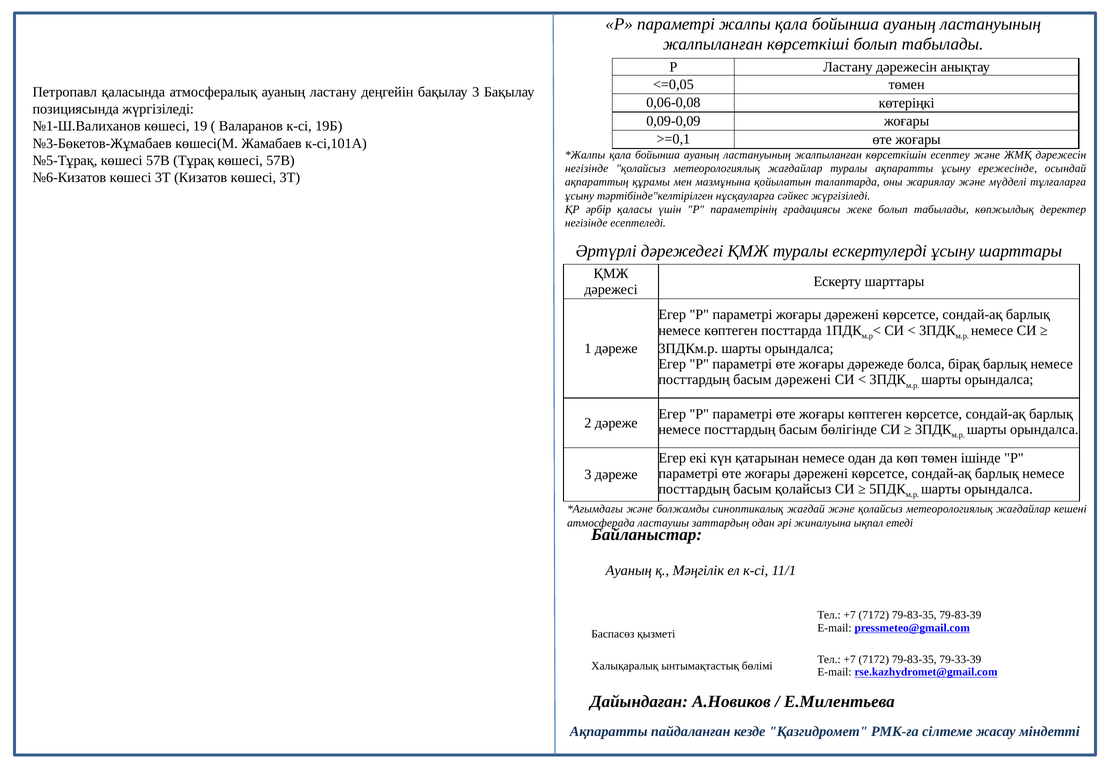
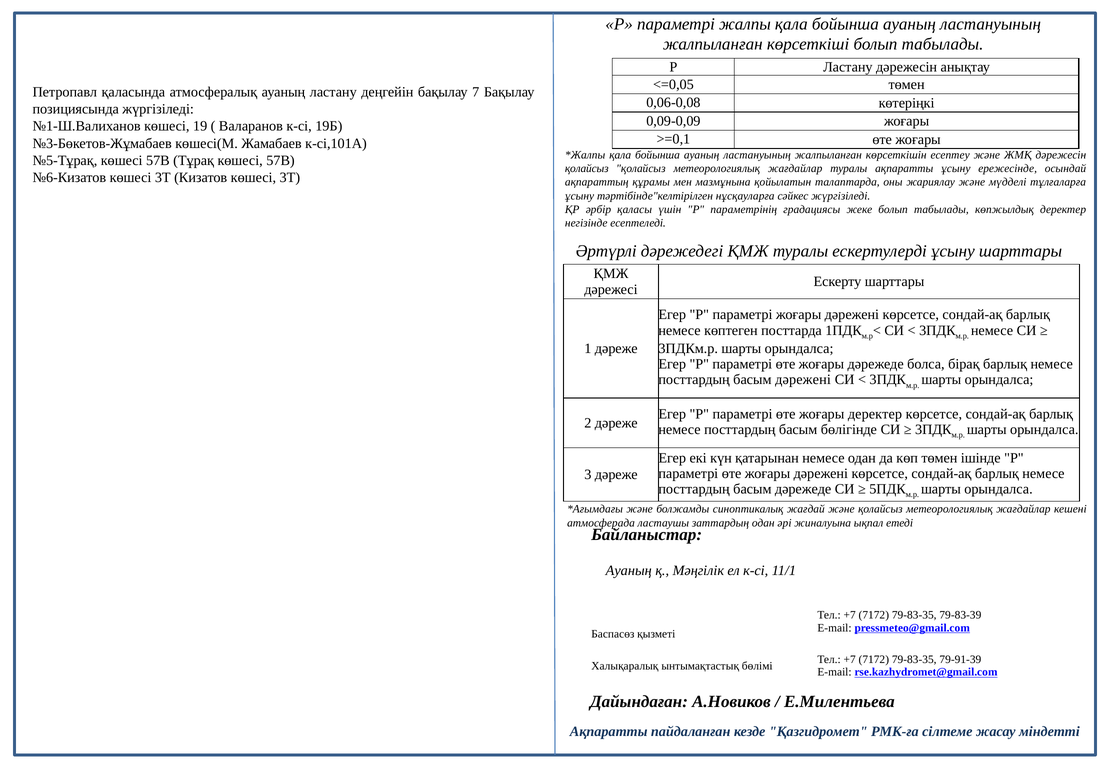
бақылау 3: 3 -> 7
негізінде at (587, 169): негізінде -> қолайсыз
жоғары көптеген: көптеген -> деректер
басым қолайсыз: қолайсыз -> дәрежеде
79-33-39: 79-33-39 -> 79-91-39
